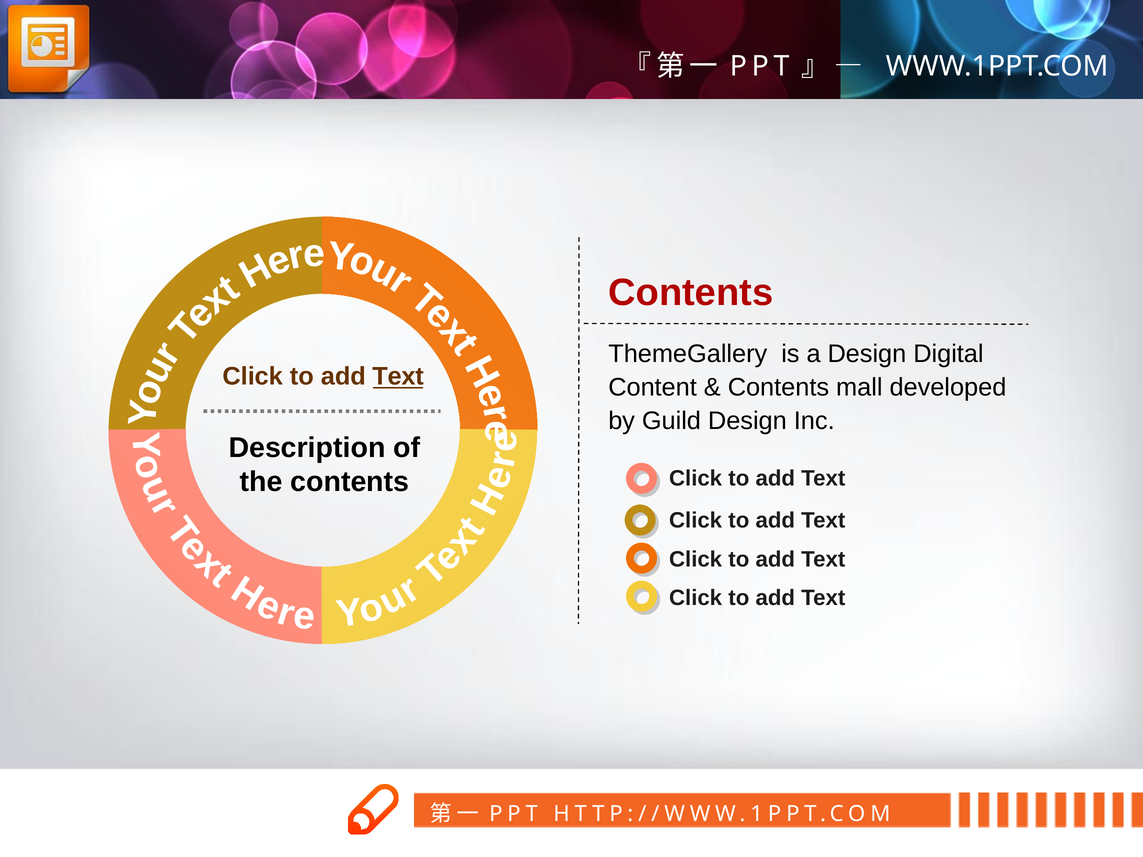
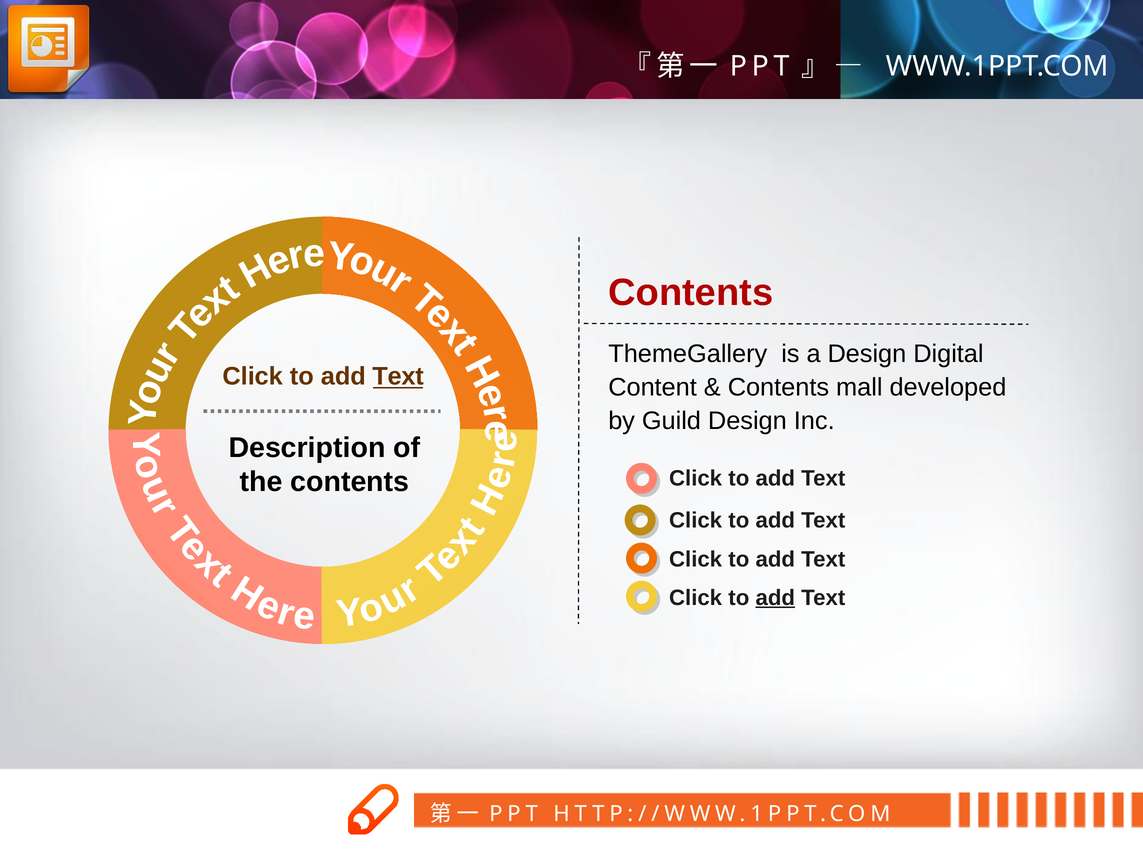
add at (775, 598) underline: none -> present
